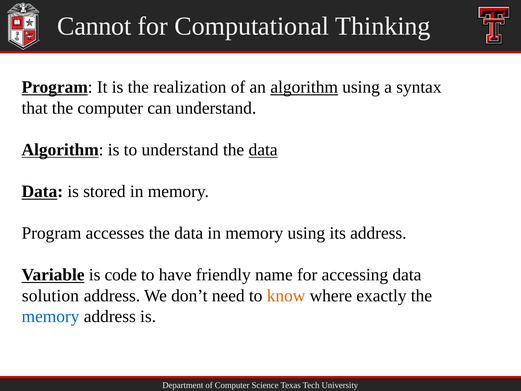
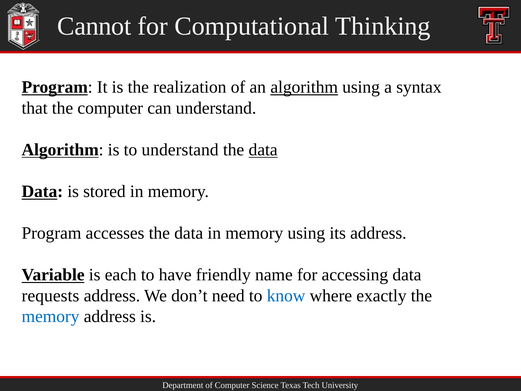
code: code -> each
solution: solution -> requests
know colour: orange -> blue
